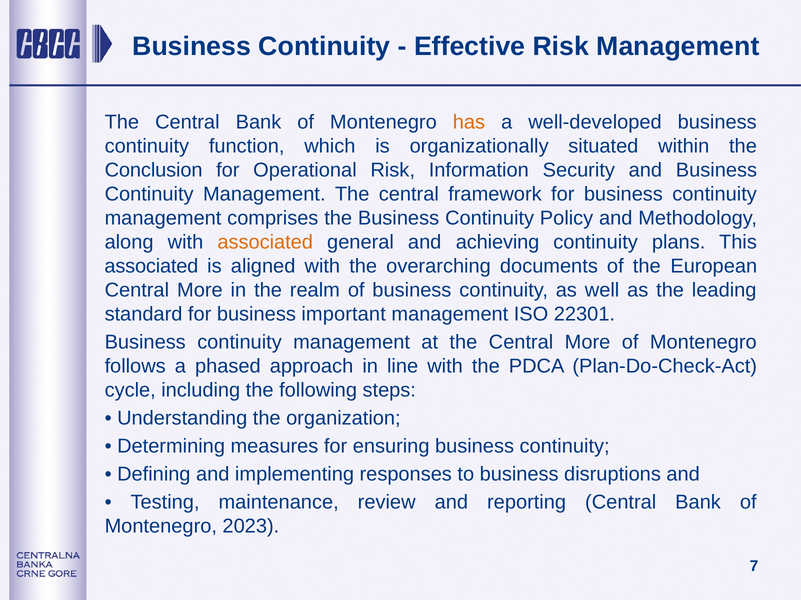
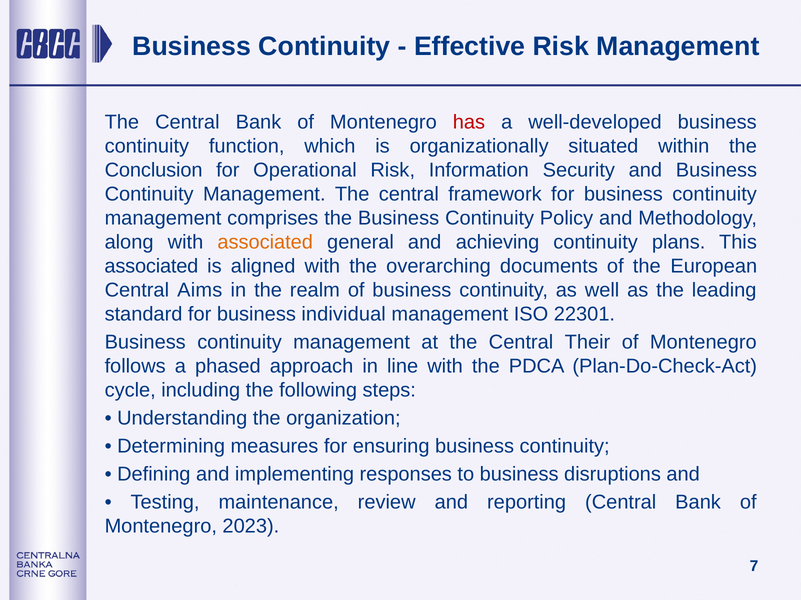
has colour: orange -> red
More at (200, 290): More -> Aims
important: important -> individual
the Central More: More -> Their
